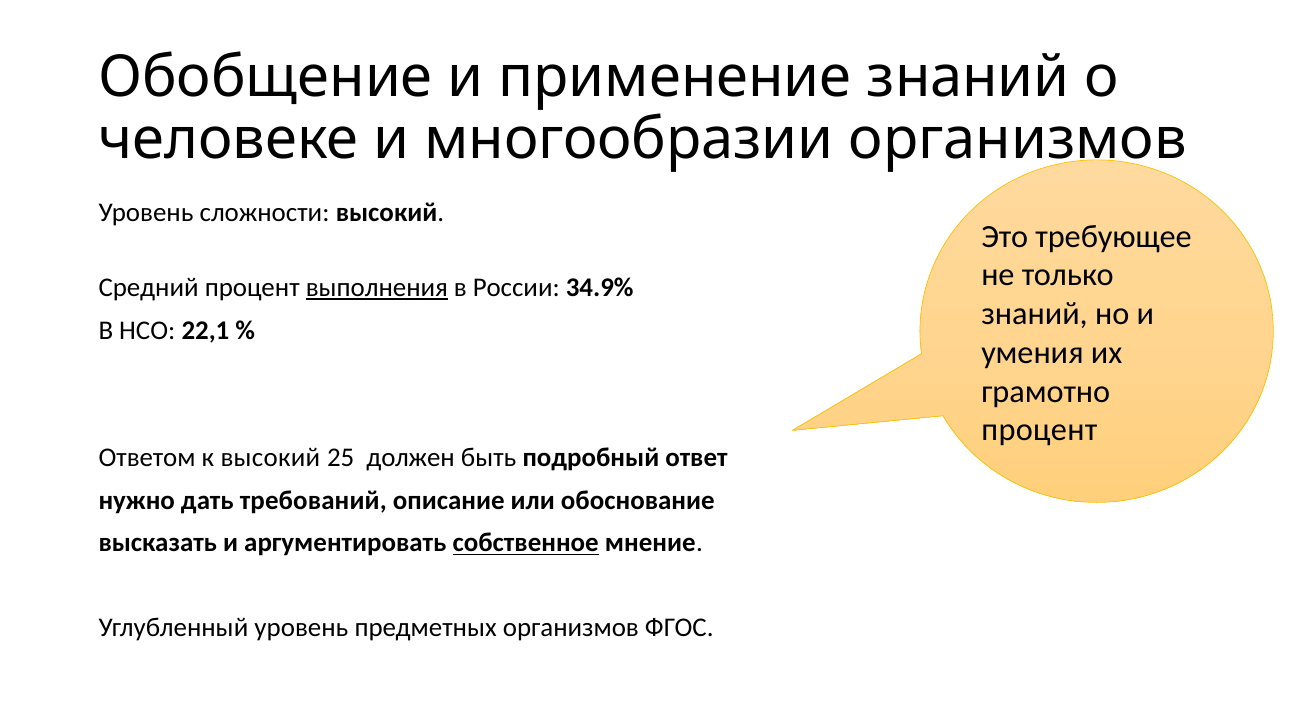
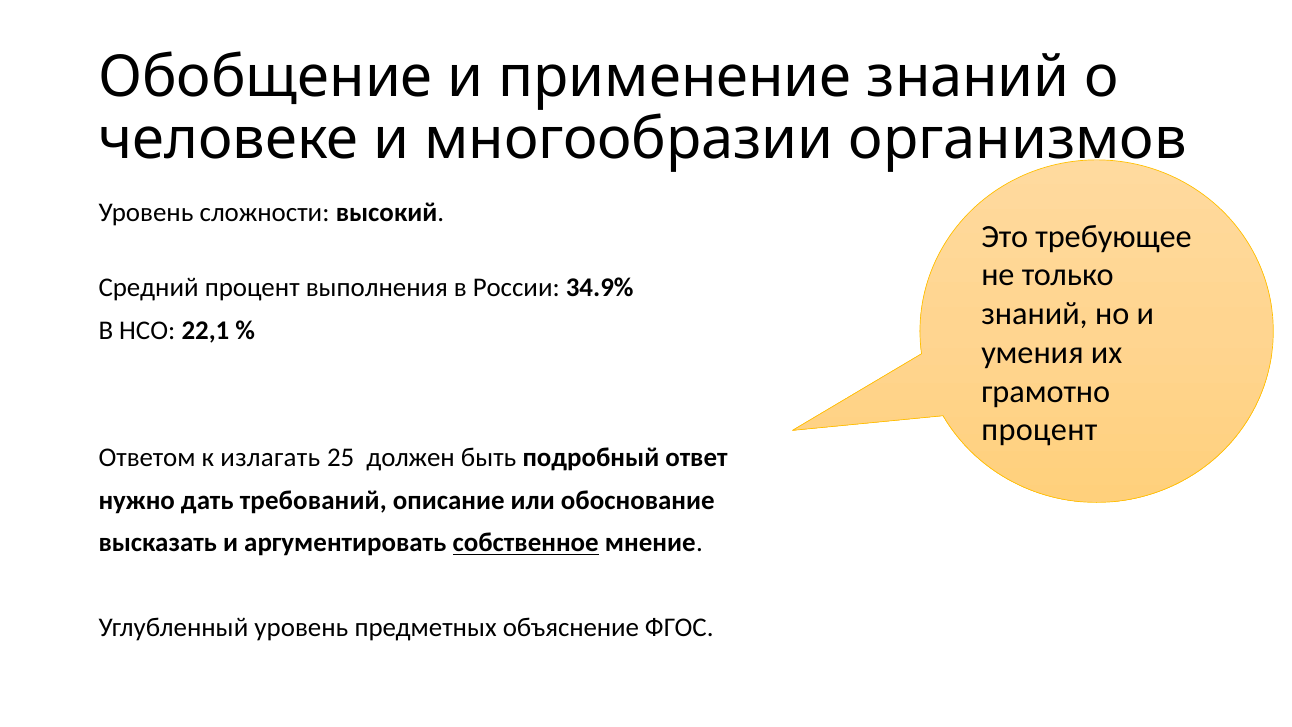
выполнения underline: present -> none
к высокий: высокий -> излагать
предметных организмов: организмов -> объяснение
